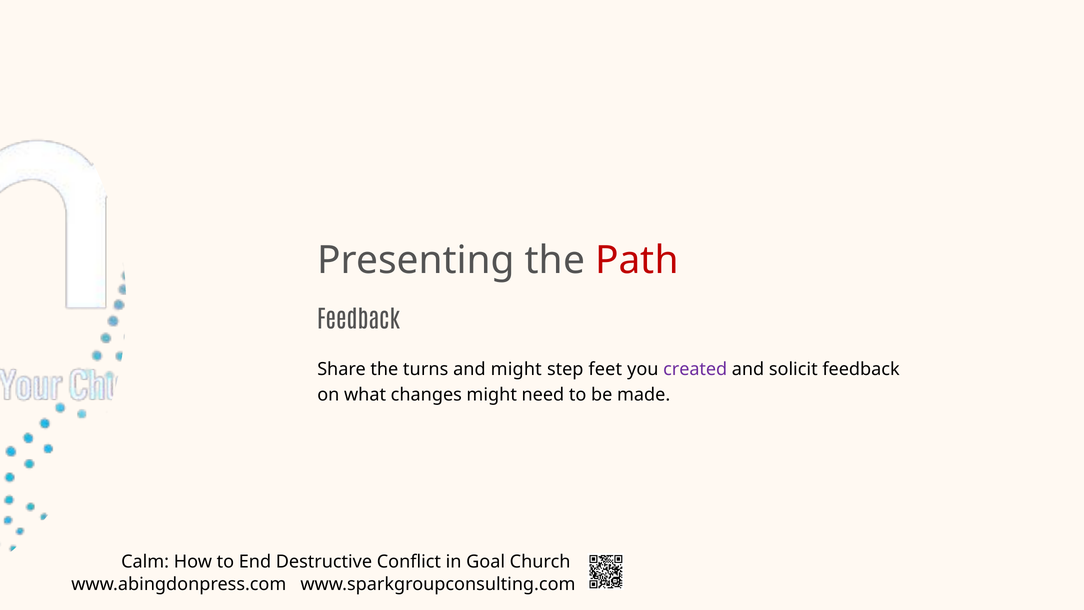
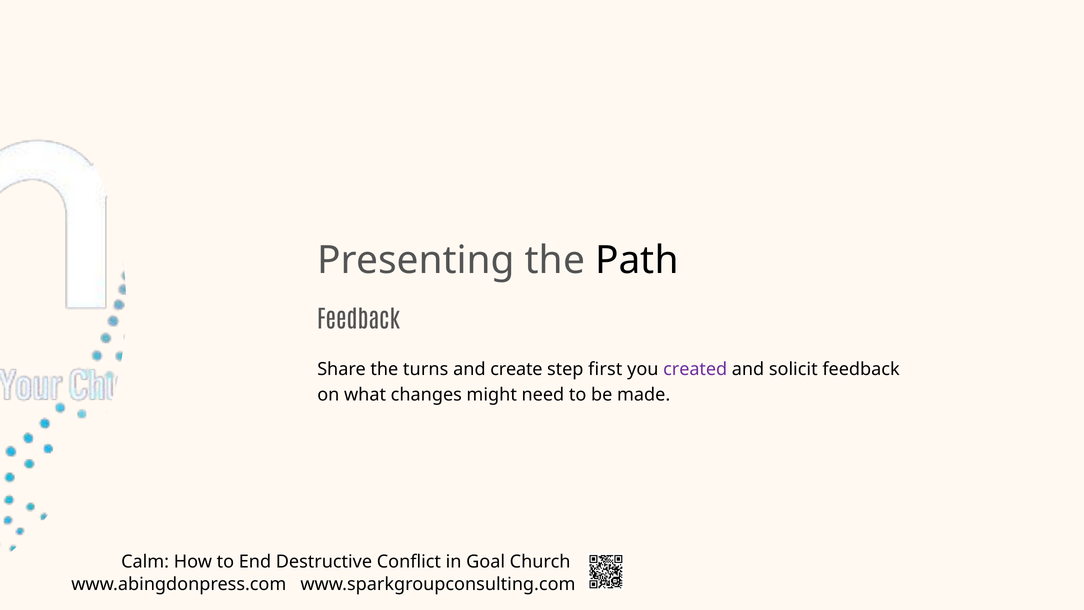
Path colour: red -> black
and might: might -> create
feet: feet -> first
